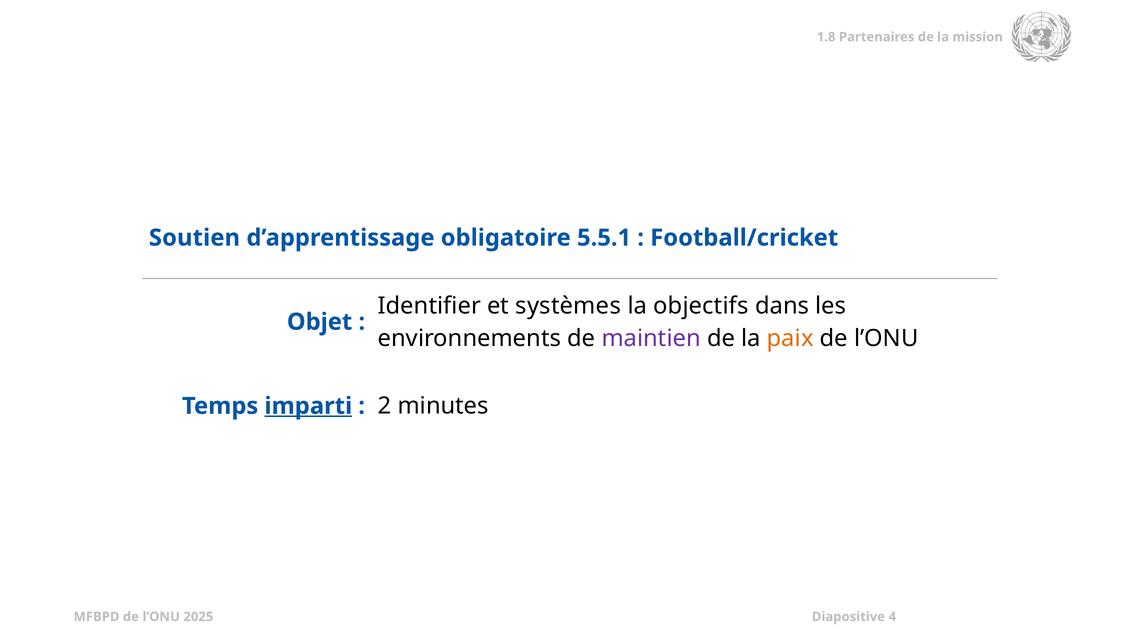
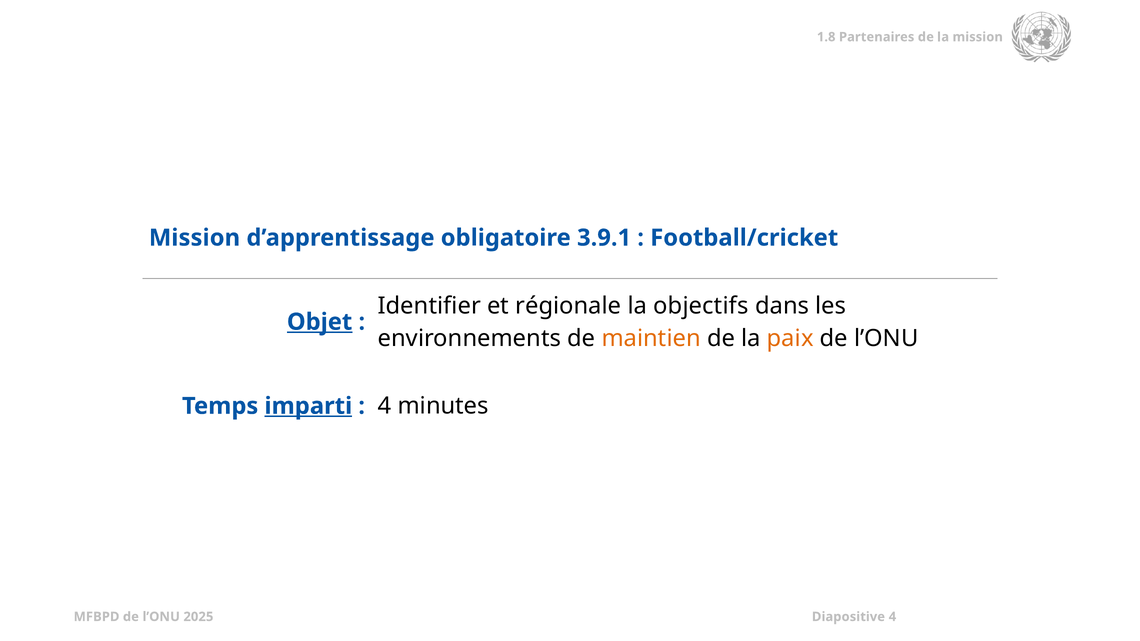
Soutien at (194, 238): Soutien -> Mission
5.5.1: 5.5.1 -> 3.9.1
systèmes: systèmes -> régionale
Objet underline: none -> present
maintien colour: purple -> orange
2 at (385, 406): 2 -> 4
